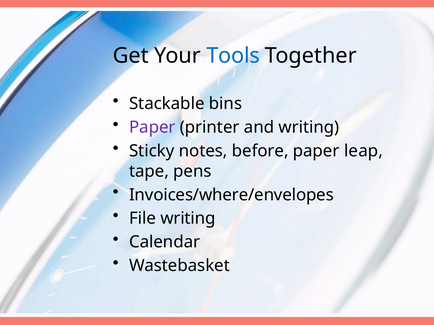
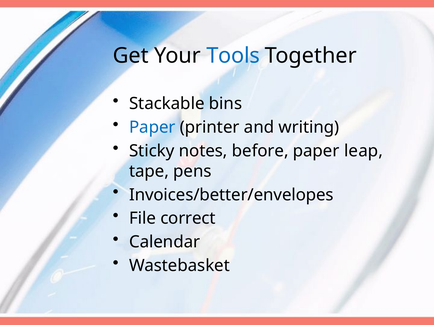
Paper at (152, 128) colour: purple -> blue
Invoices/where/envelopes: Invoices/where/envelopes -> Invoices/better/envelopes
File writing: writing -> correct
